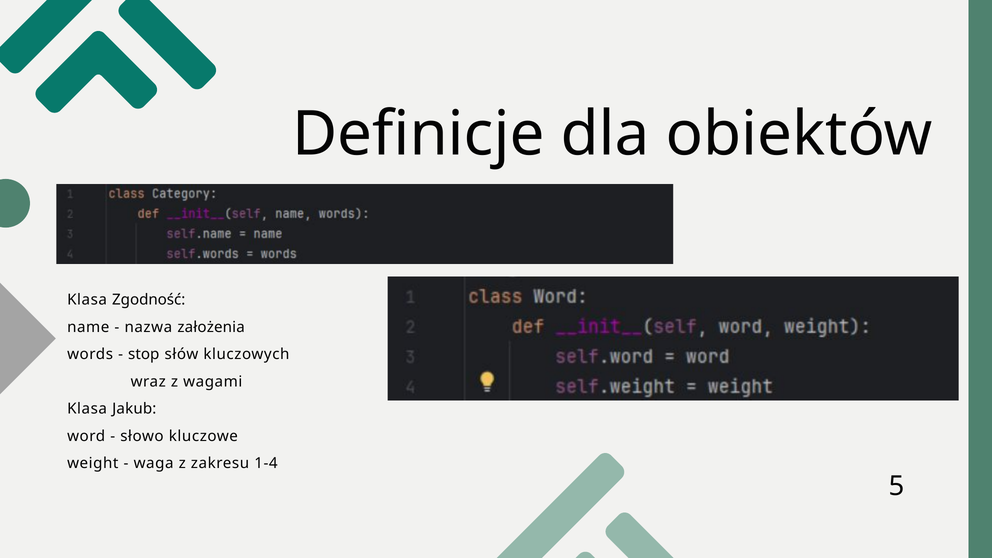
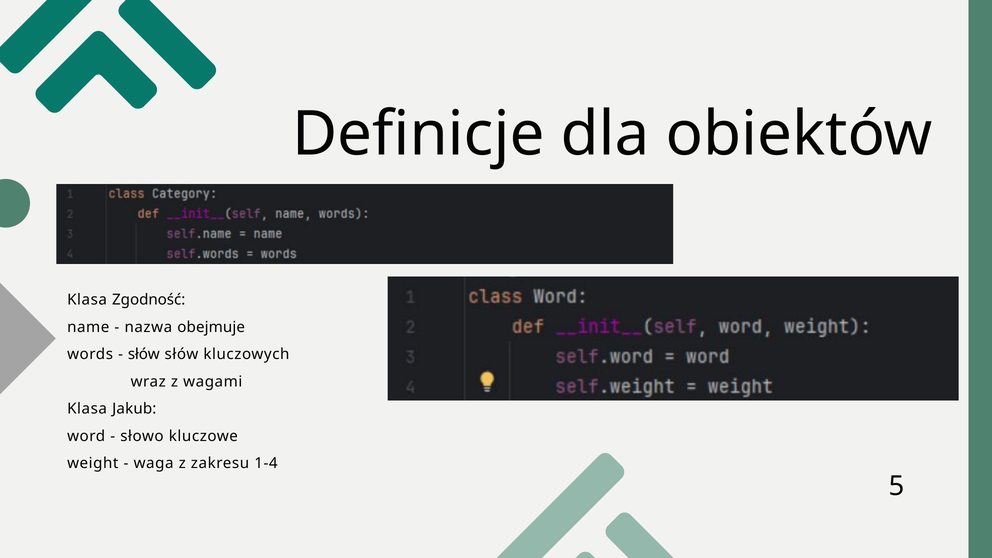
założenia: założenia -> obejmuje
stop at (144, 354): stop -> słów
